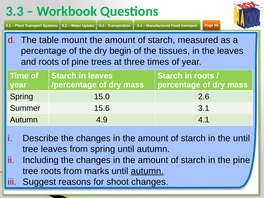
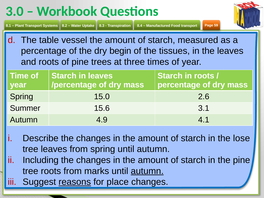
3.3: 3.3 -> 3.0
mount: mount -> vessel
the until: until -> lose
reasons underline: none -> present
shoot: shoot -> place
